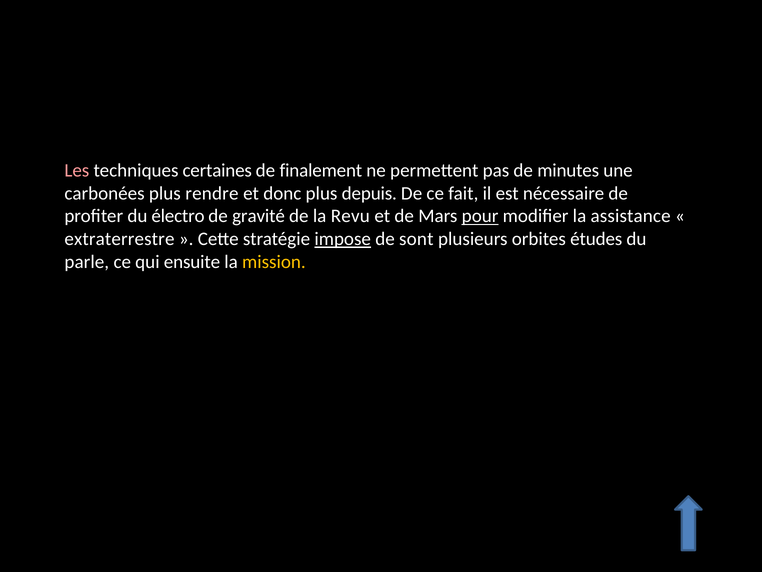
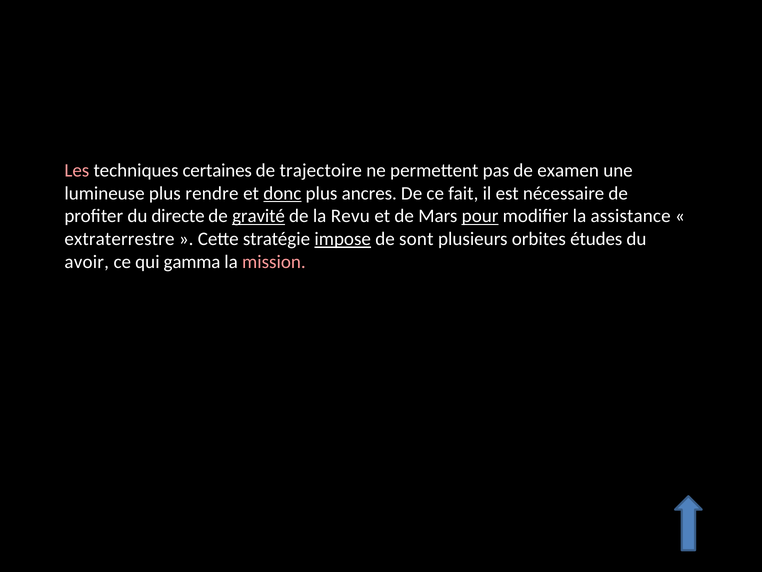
finalement: finalement -> trajectoire
minutes: minutes -> examen
carbonées: carbonées -> lumineuse
donc underline: none -> present
depuis: depuis -> ancres
électro: électro -> directe
gravité underline: none -> present
parle: parle -> avoir
ensuite: ensuite -> gamma
mission colour: yellow -> pink
